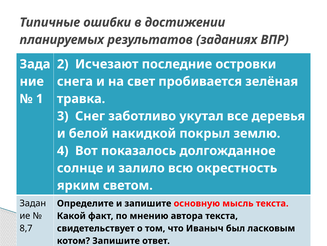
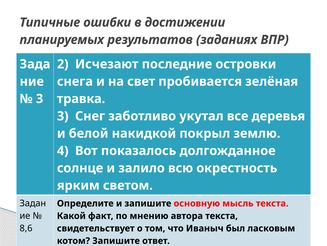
1 at (40, 99): 1 -> 3
8,7: 8,7 -> 8,6
